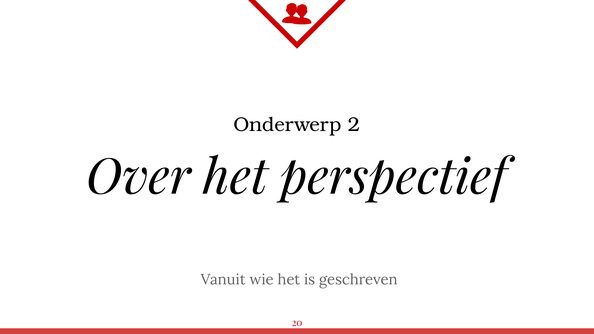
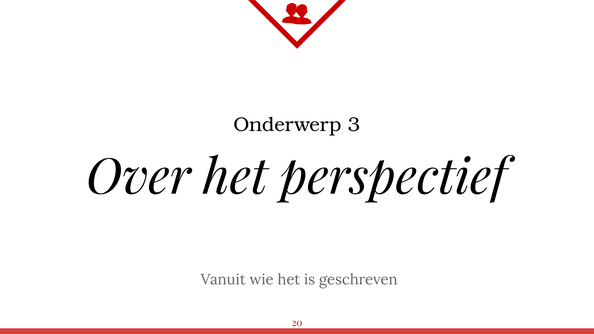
2: 2 -> 3
